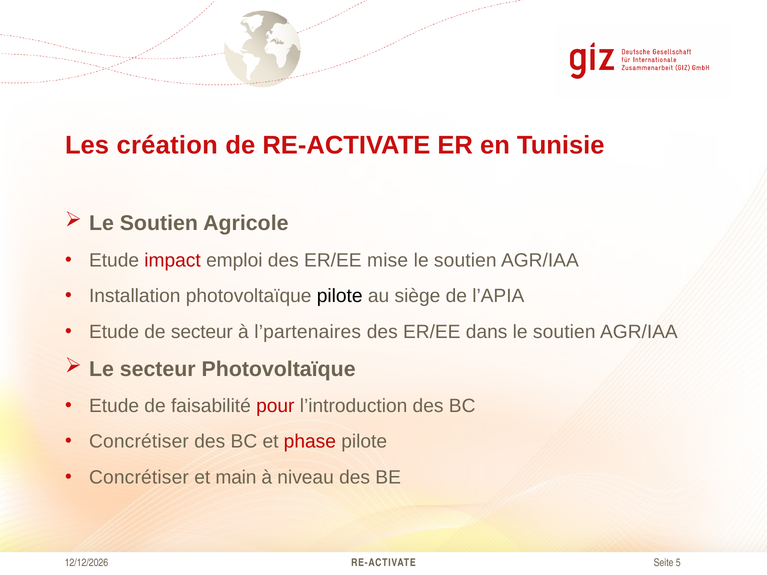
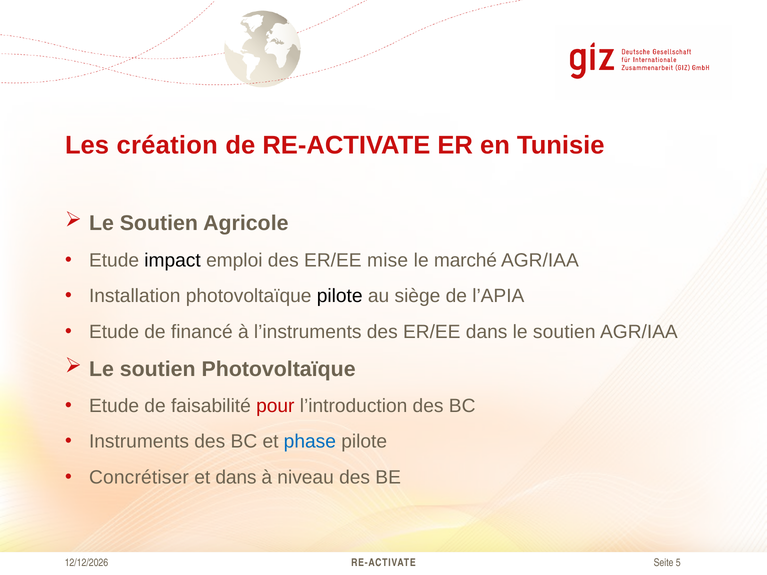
impact colour: red -> black
soutien at (465, 260): soutien -> marché
de secteur: secteur -> financé
l’partenaires: l’partenaires -> l’instruments
secteur at (158, 369): secteur -> soutien
Concrétiser at (139, 442): Concrétiser -> Instruments
phase colour: red -> blue
et main: main -> dans
